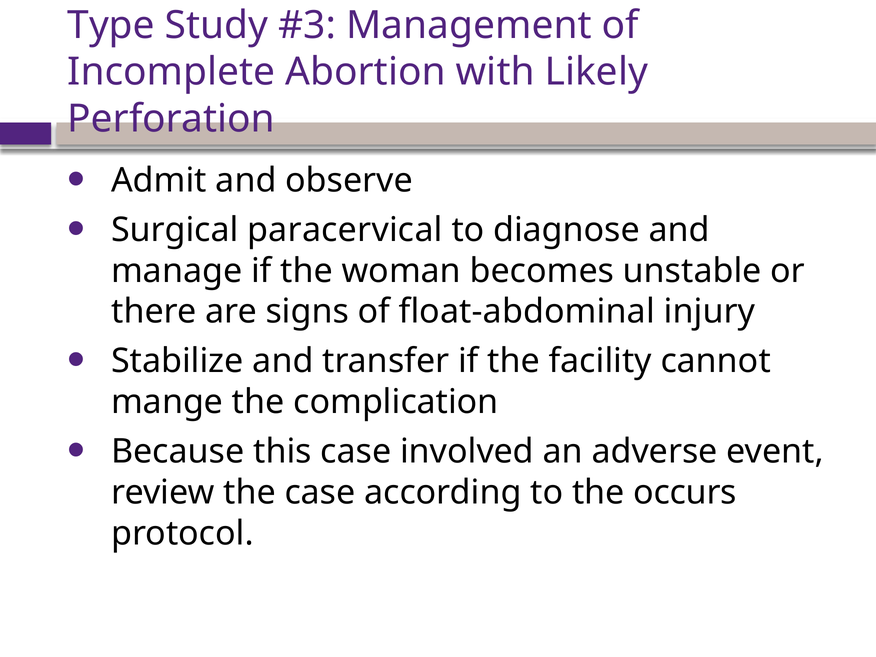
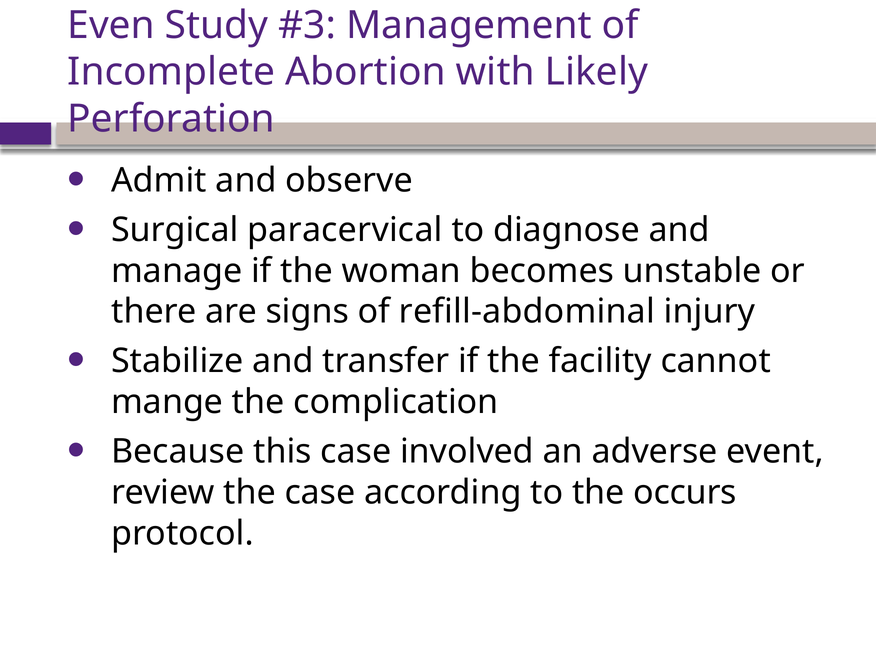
Type: Type -> Even
float-abdominal: float-abdominal -> refill-abdominal
